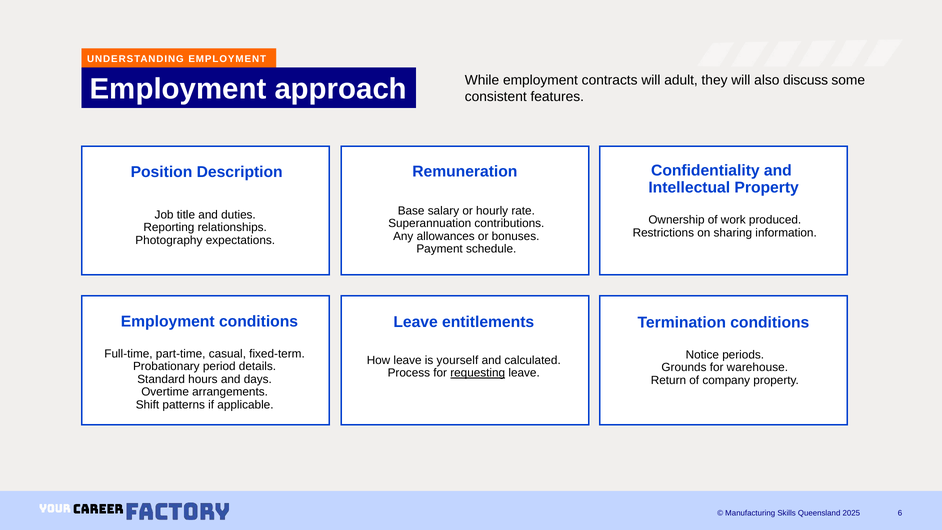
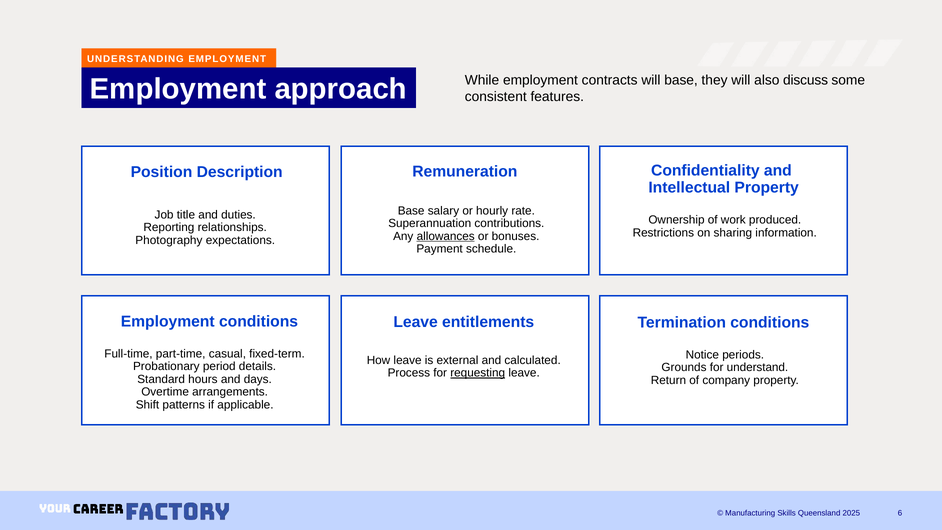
will adult: adult -> base
allowances underline: none -> present
yourself: yourself -> external
warehouse: warehouse -> understand
